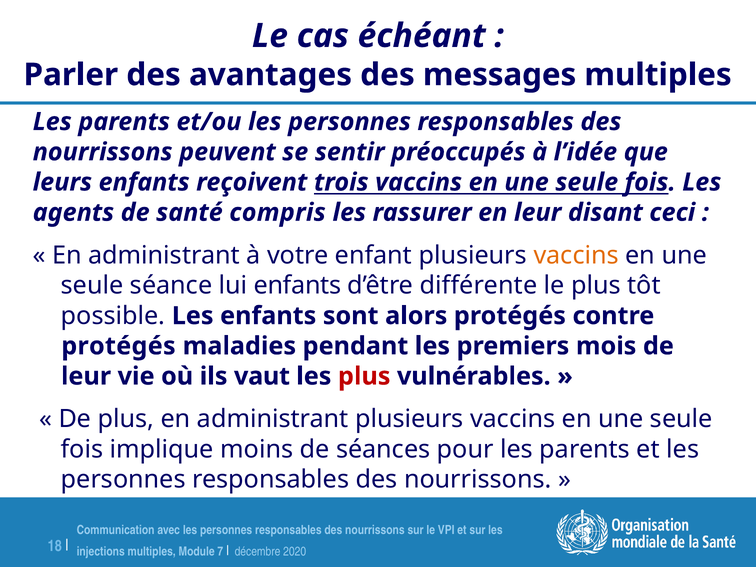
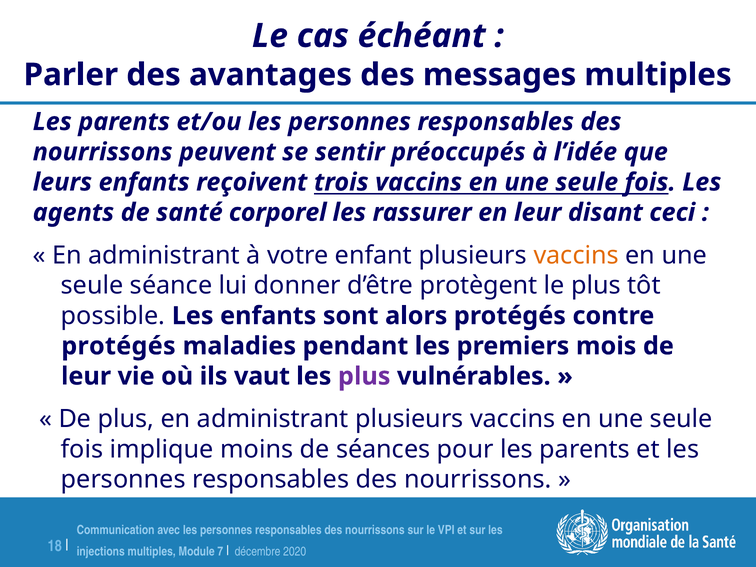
compris: compris -> corporel
lui enfants: enfants -> donner
différente: différente -> protègent
plus at (364, 376) colour: red -> purple
